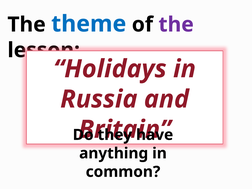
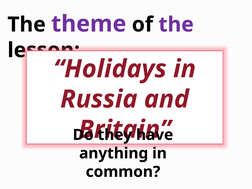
theme colour: blue -> purple
